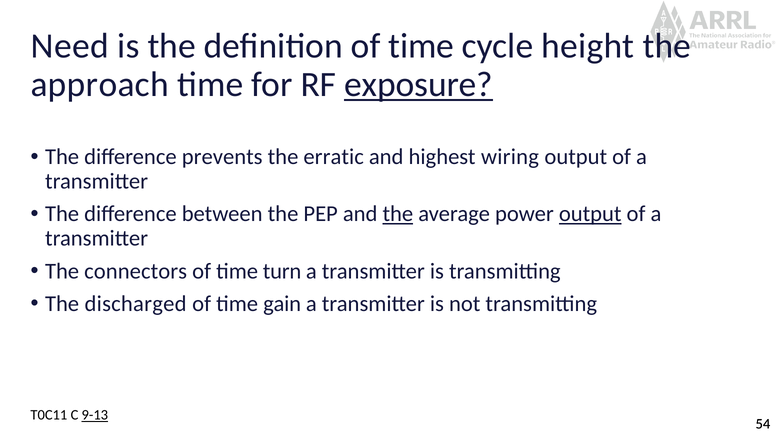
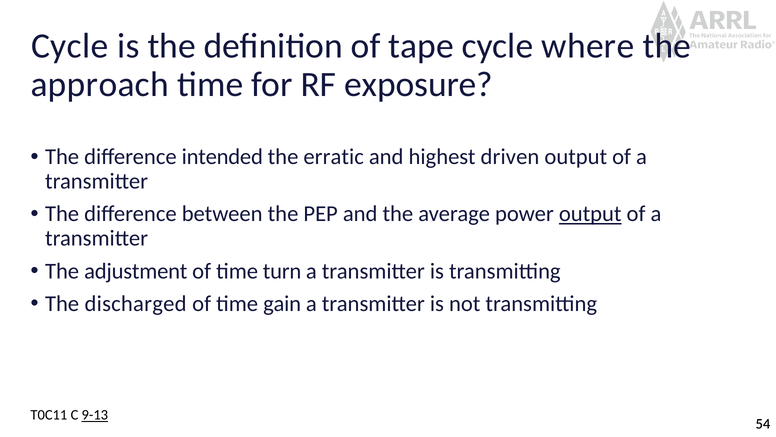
Need at (70, 46): Need -> Cycle
definition of time: time -> tape
height: height -> where
exposure underline: present -> none
prevents: prevents -> intended
wiring: wiring -> driven
the at (398, 214) underline: present -> none
connectors: connectors -> adjustment
